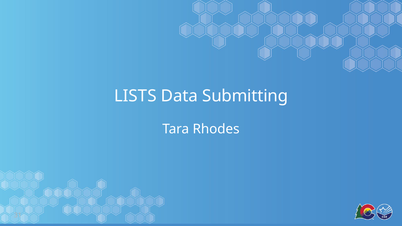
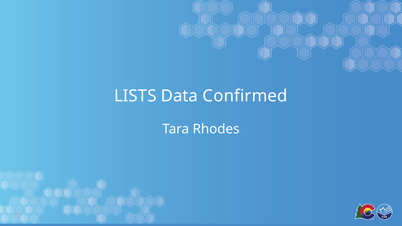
Submitting: Submitting -> Confirmed
